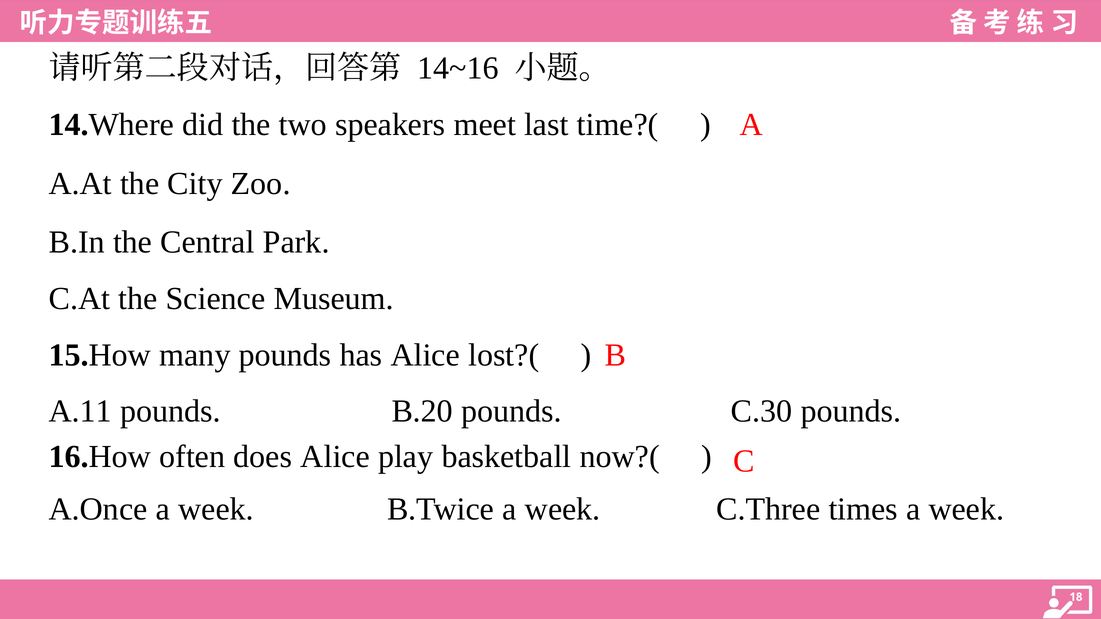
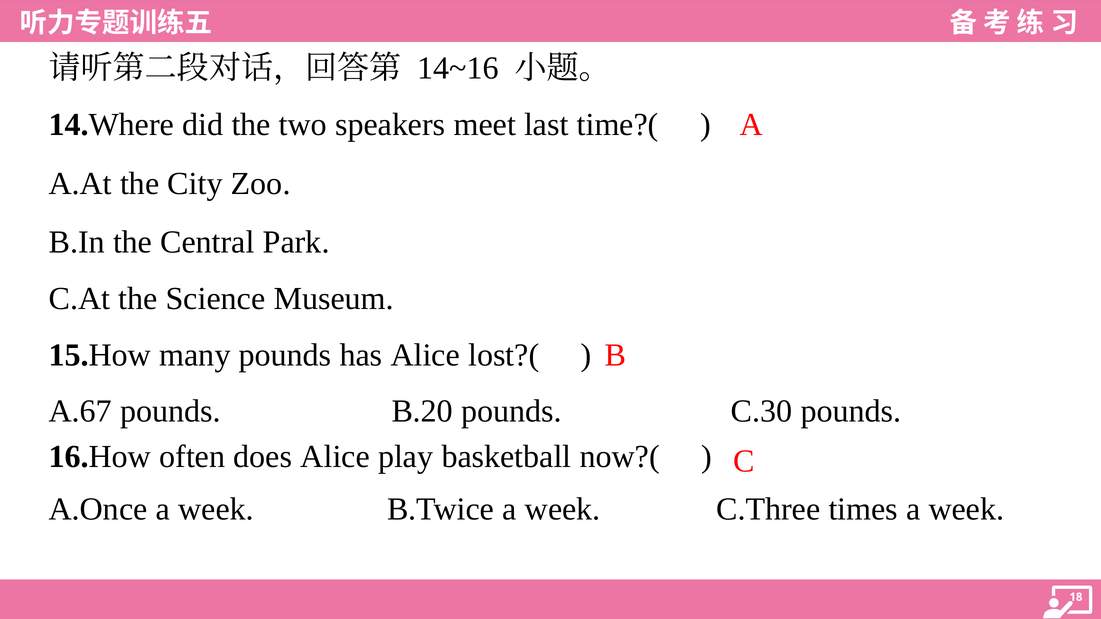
A.11: A.11 -> A.67
